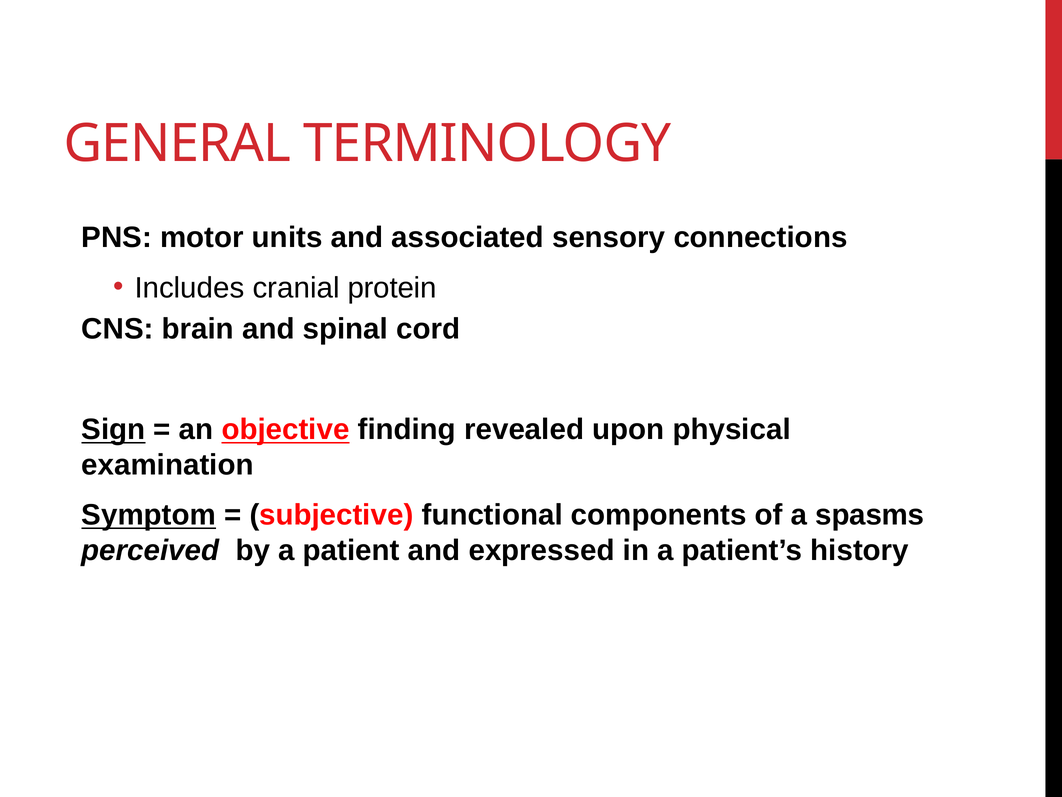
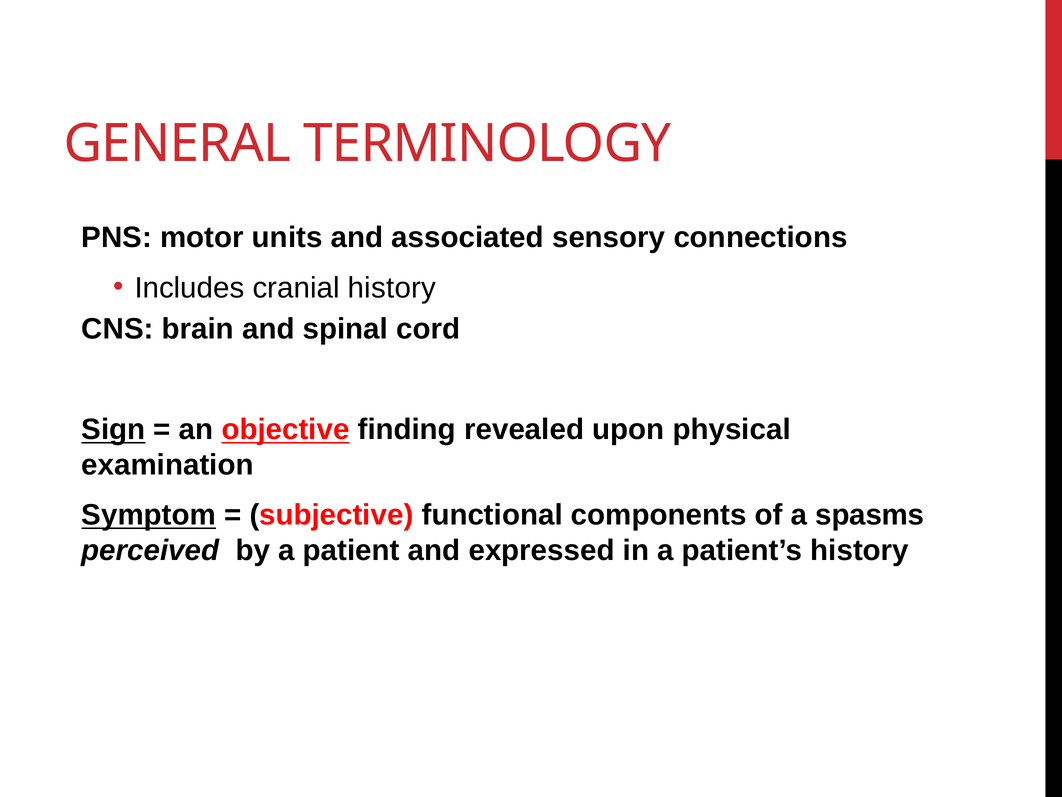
cranial protein: protein -> history
